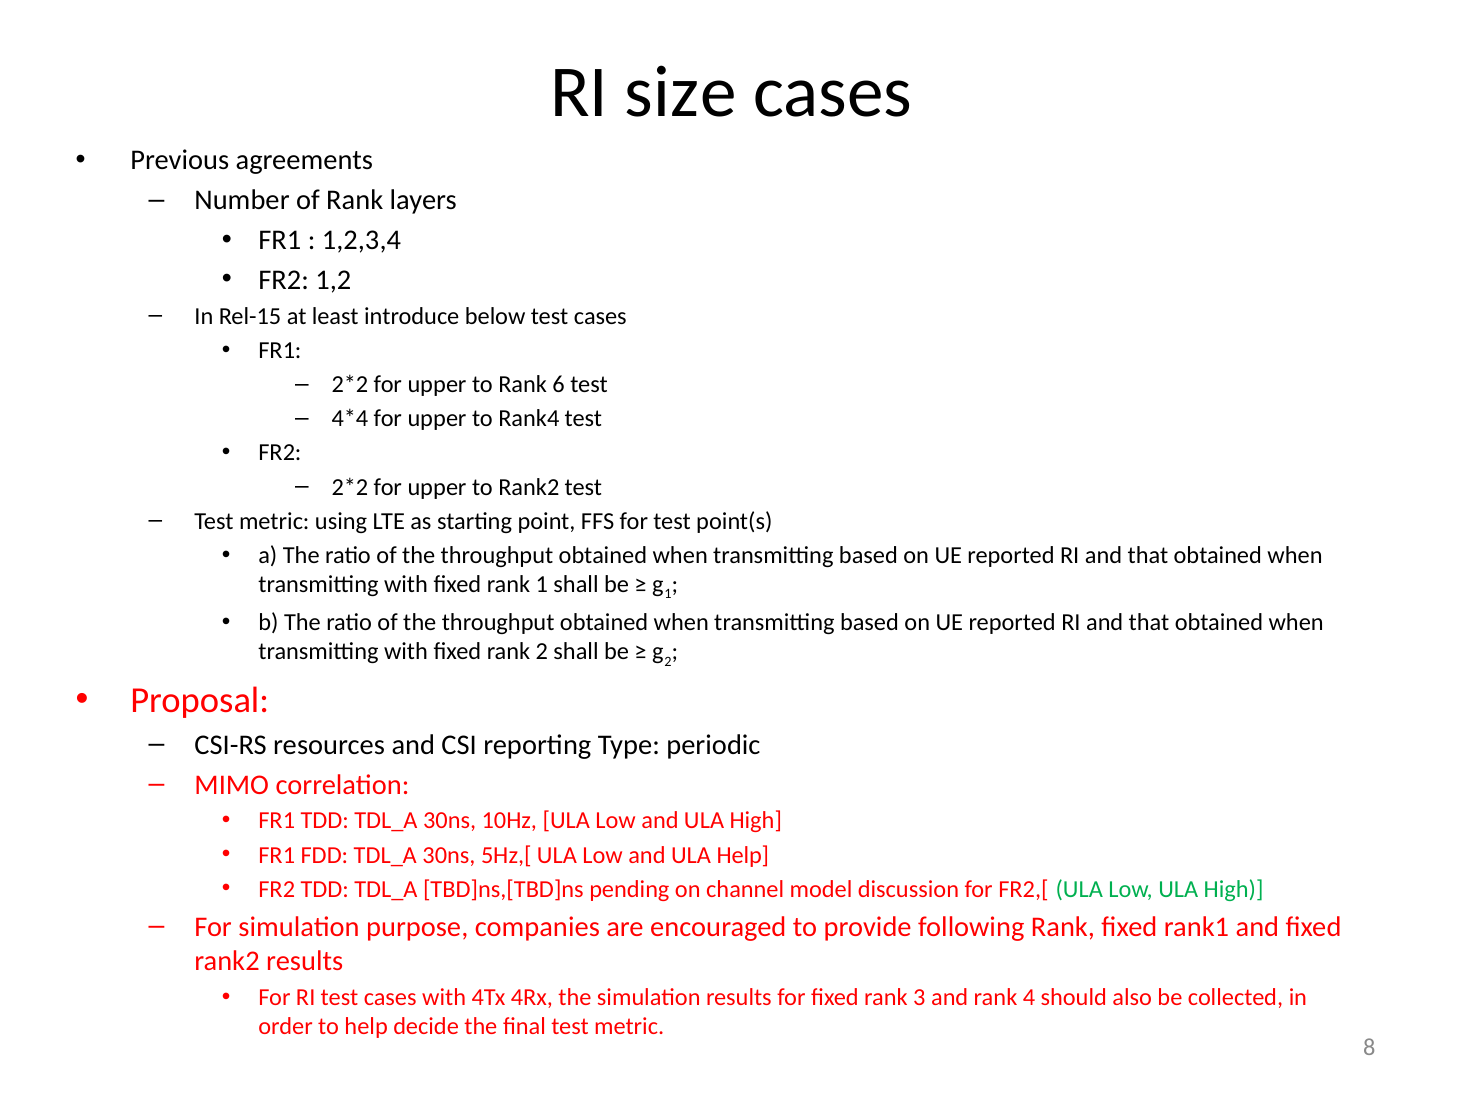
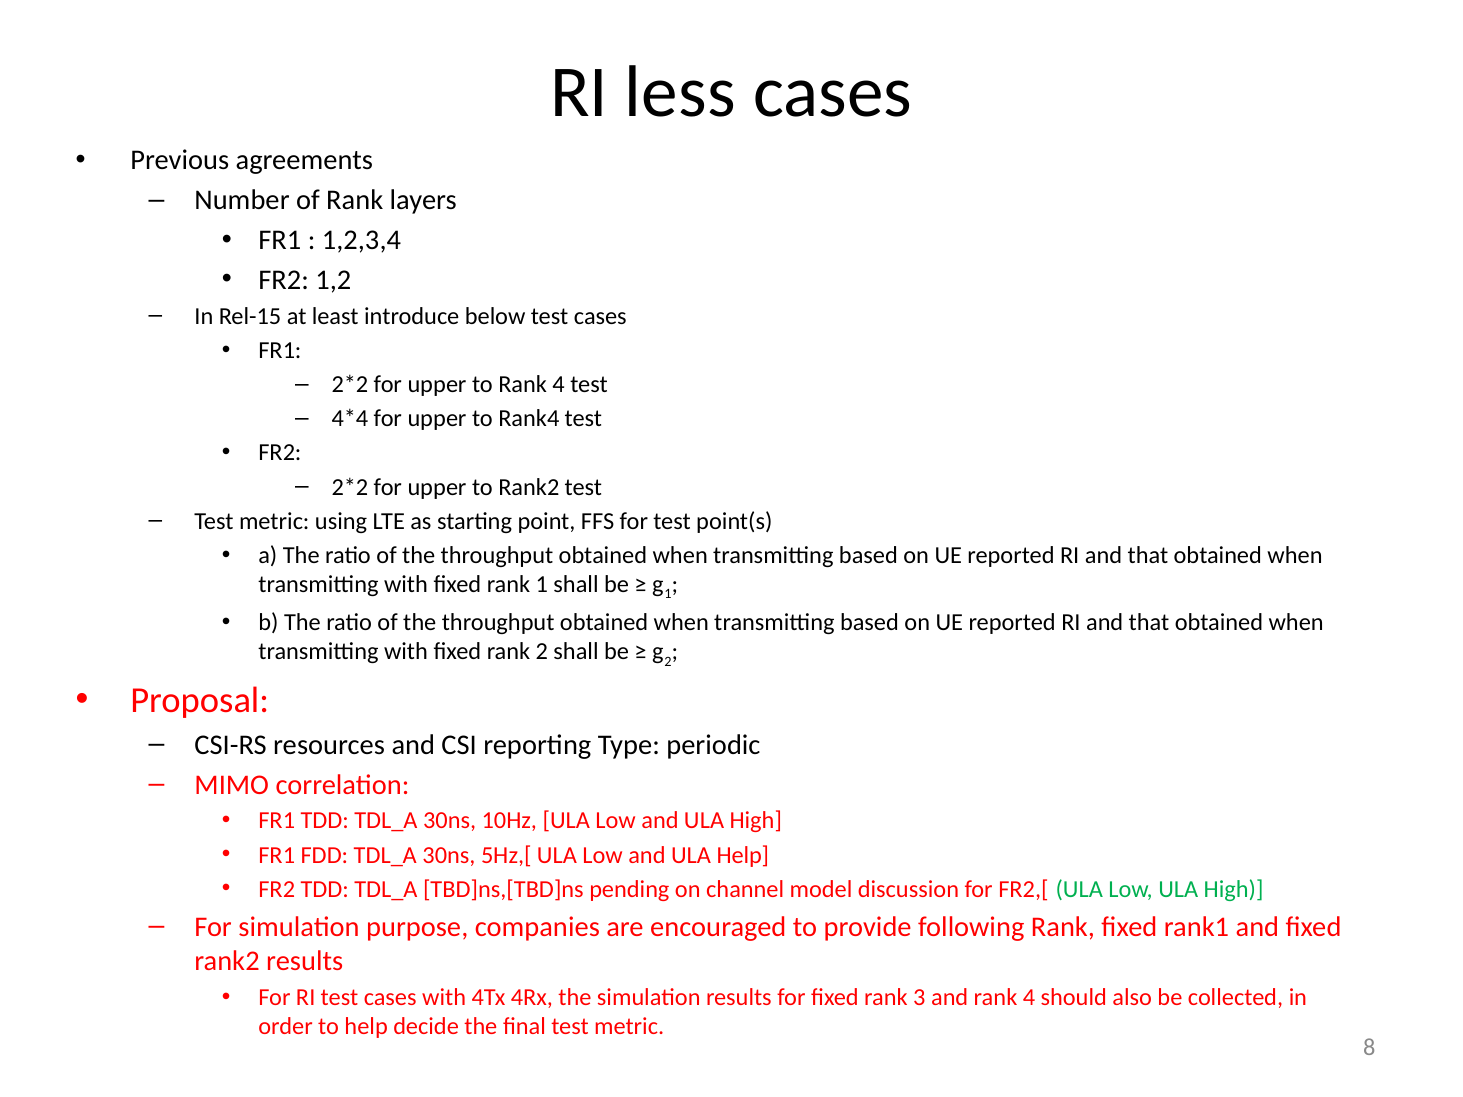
size: size -> less
to Rank 6: 6 -> 4
